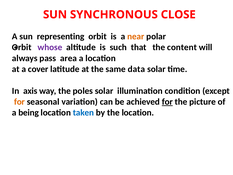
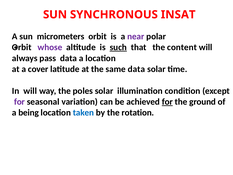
CLOSE: CLOSE -> INSAT
representing: representing -> micrometers
near colour: orange -> purple
such underline: none -> present
pass area: area -> data
In axis: axis -> will
for at (19, 102) colour: orange -> purple
picture: picture -> ground
the location: location -> rotation
